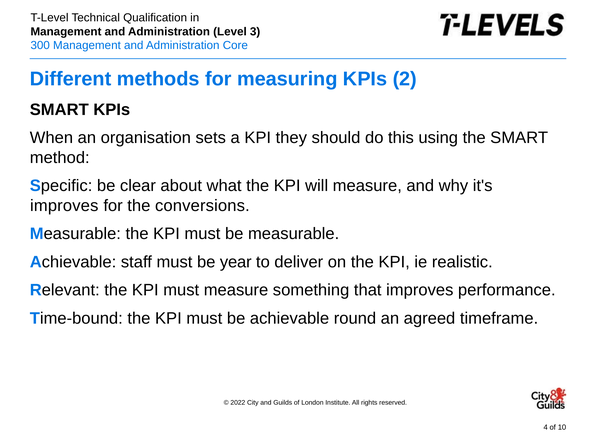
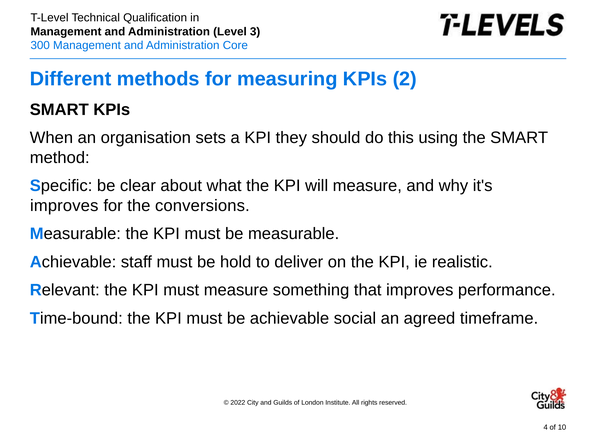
year: year -> hold
round: round -> social
